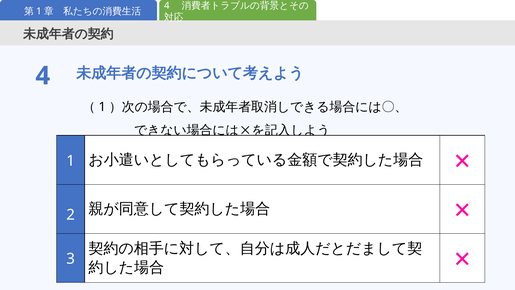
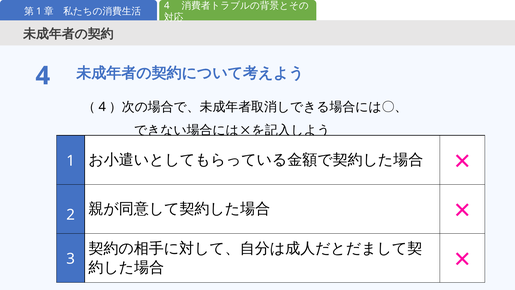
1 at (102, 107): 1 -> 4
